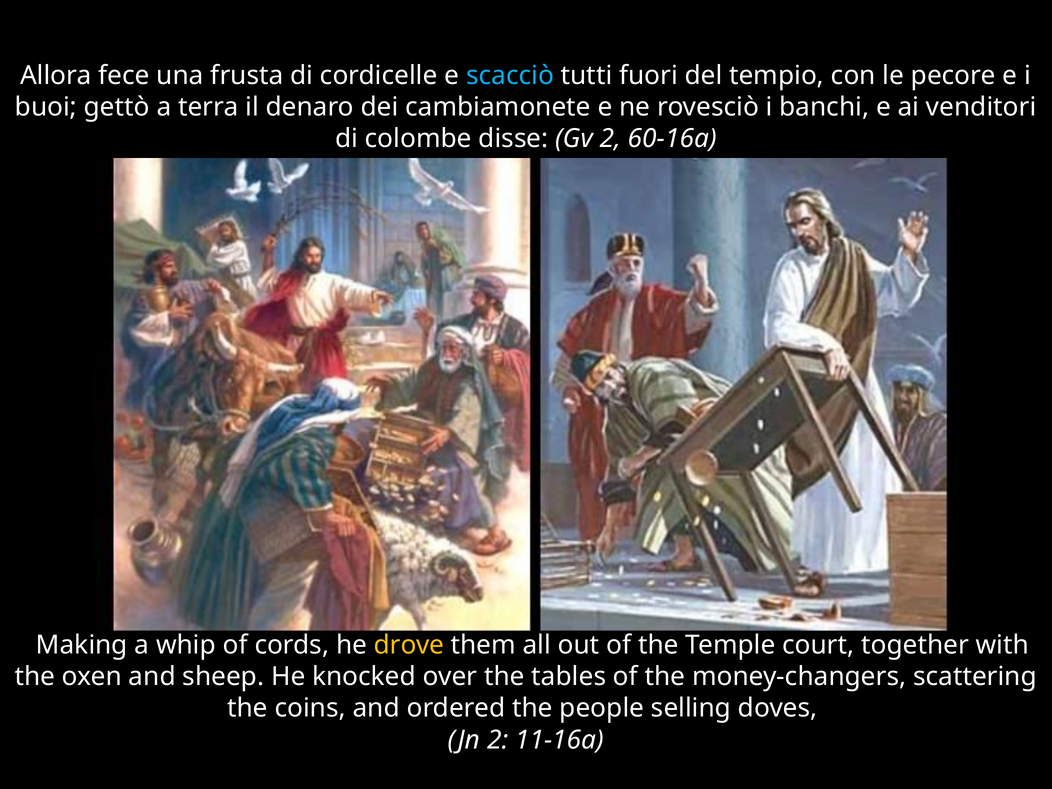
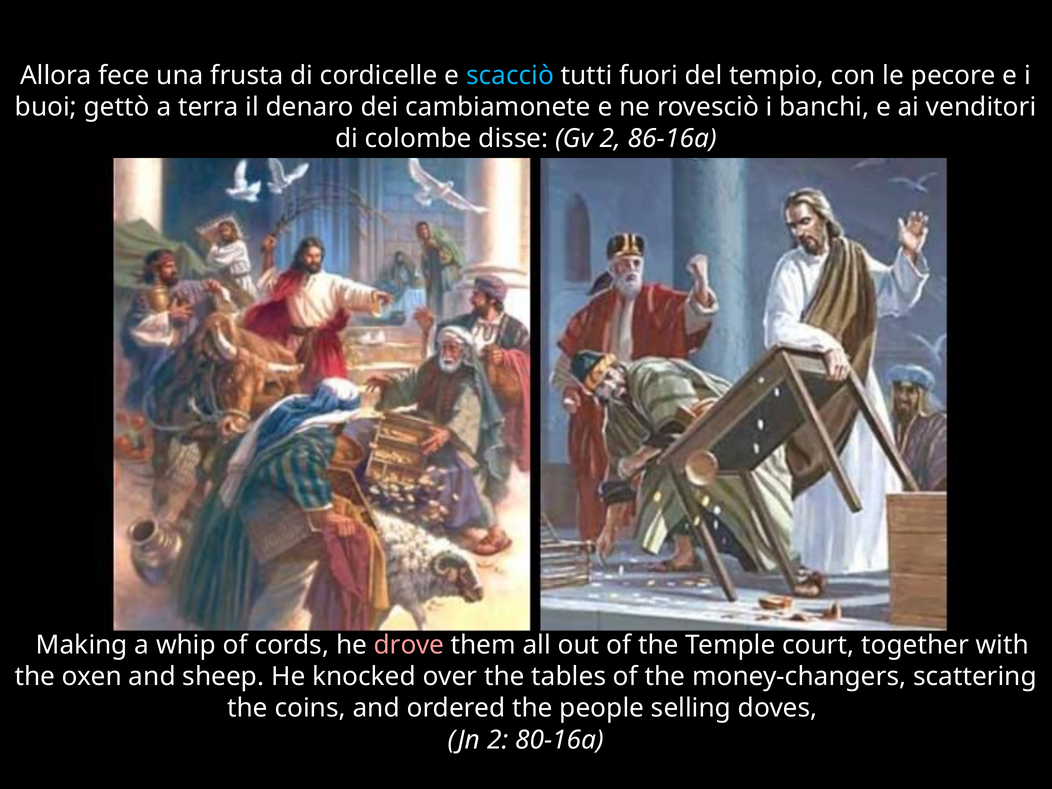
60-16a: 60-16a -> 86-16a
drove colour: yellow -> pink
11-16a: 11-16a -> 80-16a
